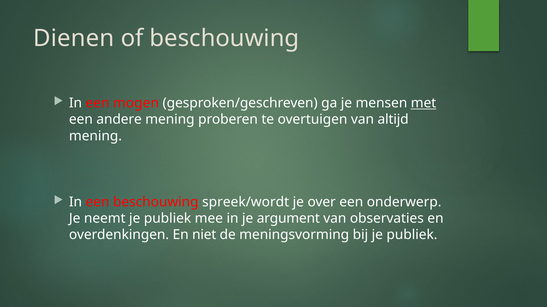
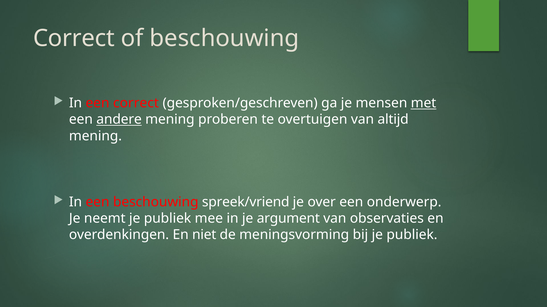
Dienen at (74, 38): Dienen -> Correct
een mogen: mogen -> correct
andere underline: none -> present
spreek/wordt: spreek/wordt -> spreek/vriend
